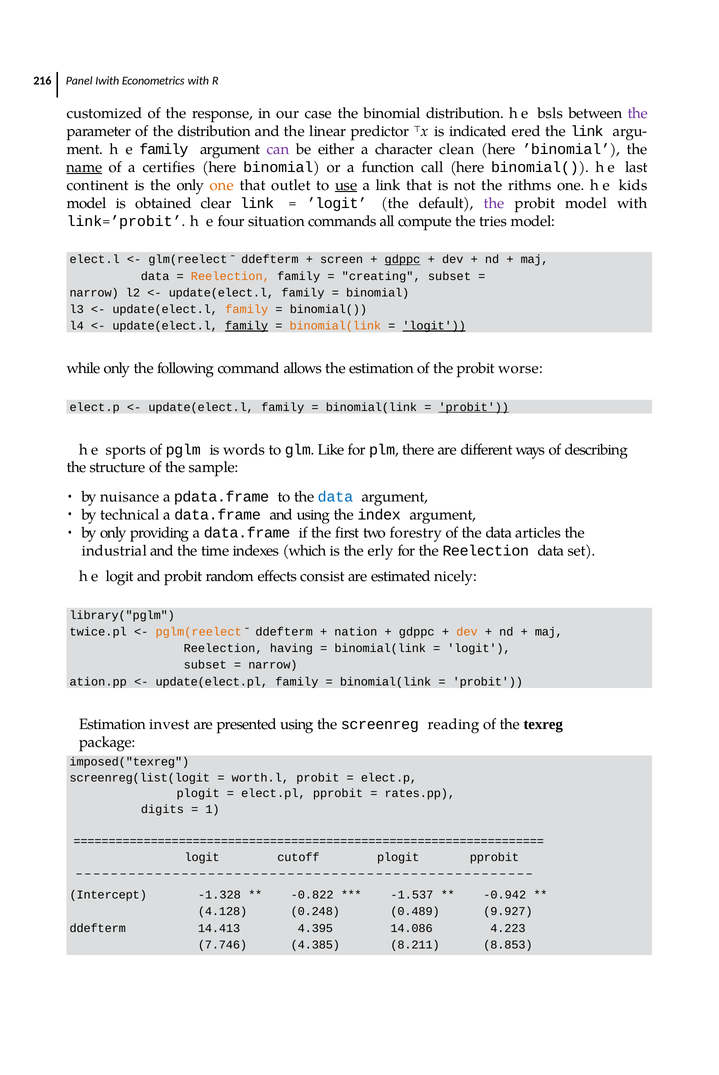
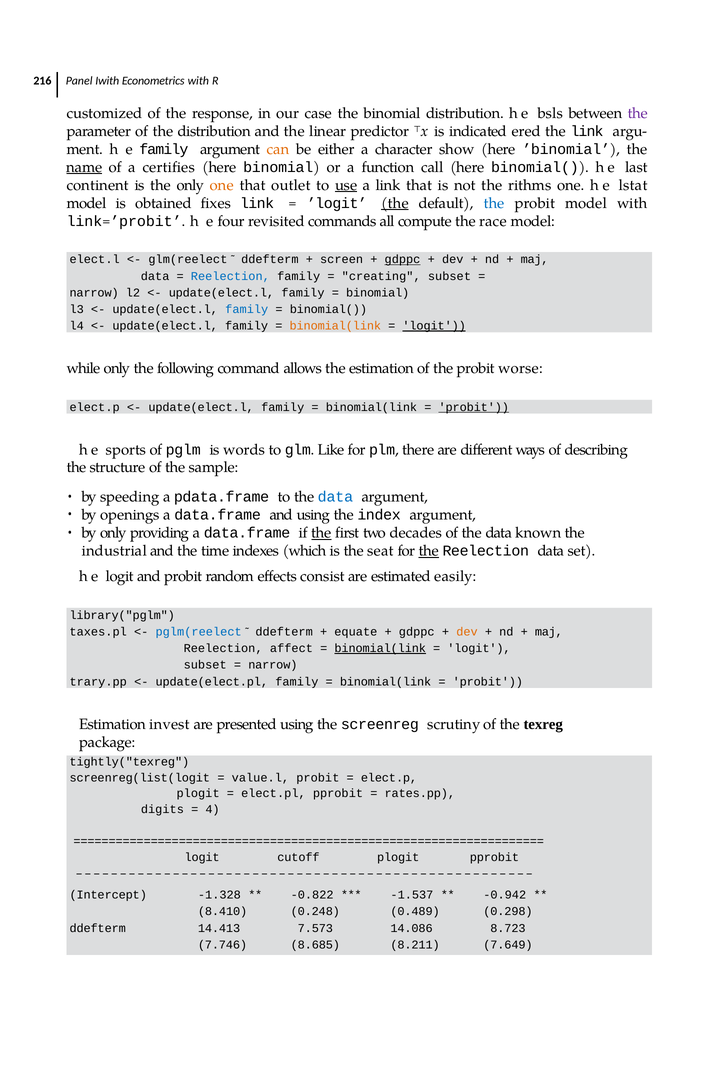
can colour: purple -> orange
clean: clean -> show
kids: kids -> lstat
clear: clear -> ﬁxes
the at (395, 203) underline: none -> present
the at (494, 203) colour: purple -> blue
situation: situation -> revisited
tries: tries -> race
Reelection at (230, 276) colour: orange -> blue
family at (247, 309) colour: orange -> blue
family at (247, 326) underline: present -> none
nuisance: nuisance -> speeding
technical: technical -> openings
the at (321, 533) underline: none -> present
forestry: forestry -> decades
articles: articles -> known
erly: erly -> seat
the at (429, 550) underline: none -> present
nicely: nicely -> easily
twice.pl: twice.pl -> taxes.pl
pglm(reelect colour: orange -> blue
nation: nation -> equate
having: having -> affect
binomial(link at (380, 648) underline: none -> present
ation.pp: ation.pp -> trary.pp
reading: reading -> scrutiny
imposed("texreg: imposed("texreg -> tightly("texreg
worth.l: worth.l -> value.l
1: 1 -> 4
4.128: 4.128 -> 8.410
9.927: 9.927 -> 0.298
4.395: 4.395 -> 7.573
4.223: 4.223 -> 8.723
4.385: 4.385 -> 8.685
8.853: 8.853 -> 7.649
